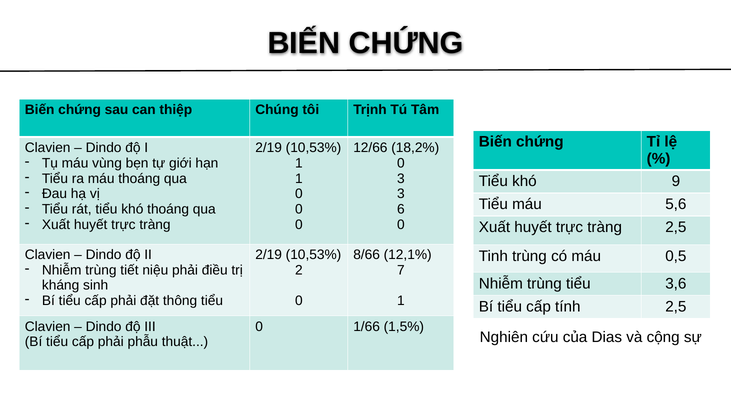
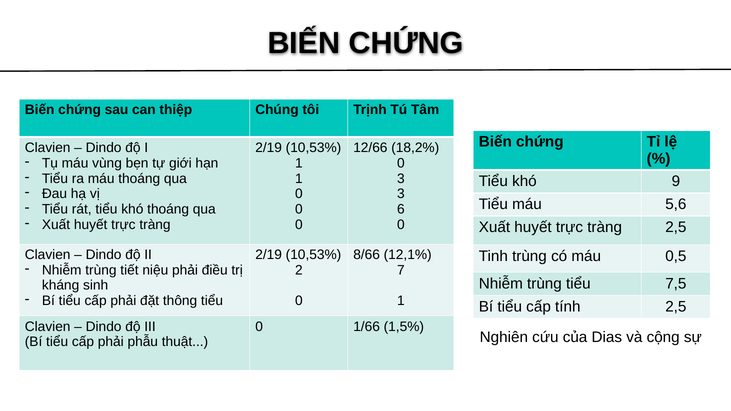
3,6: 3,6 -> 7,5
